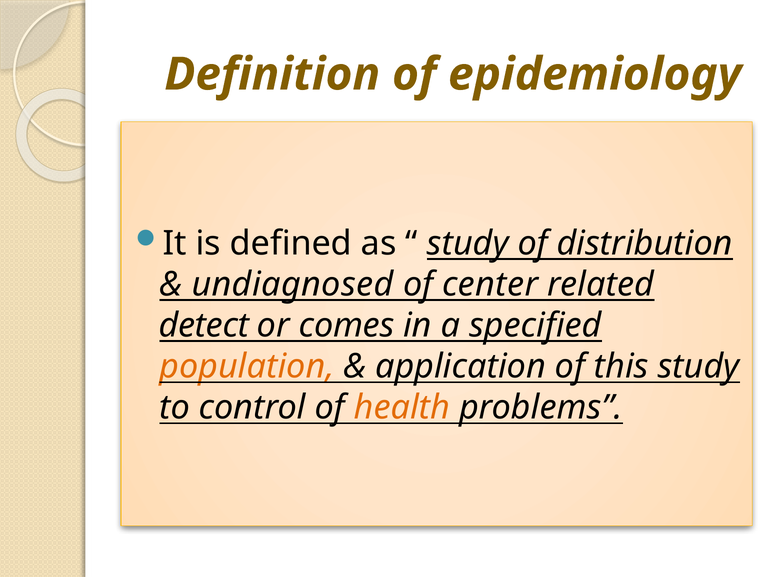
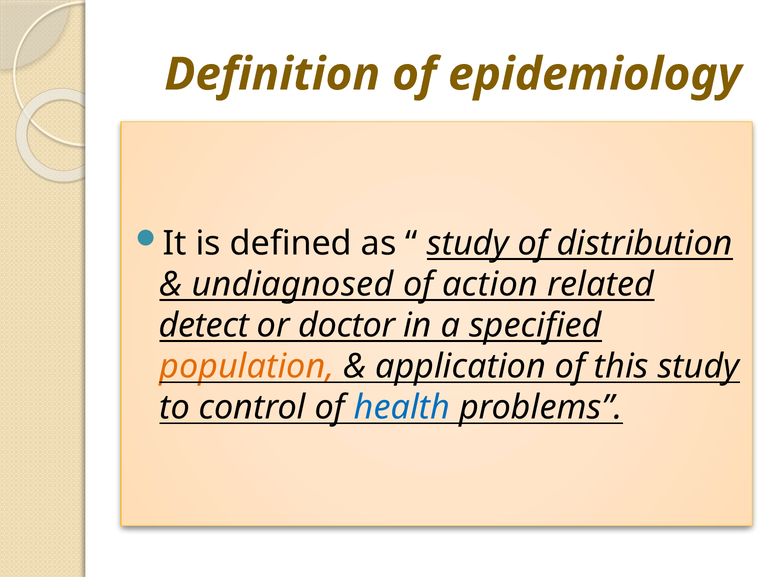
center: center -> action
comes: comes -> doctor
health colour: orange -> blue
